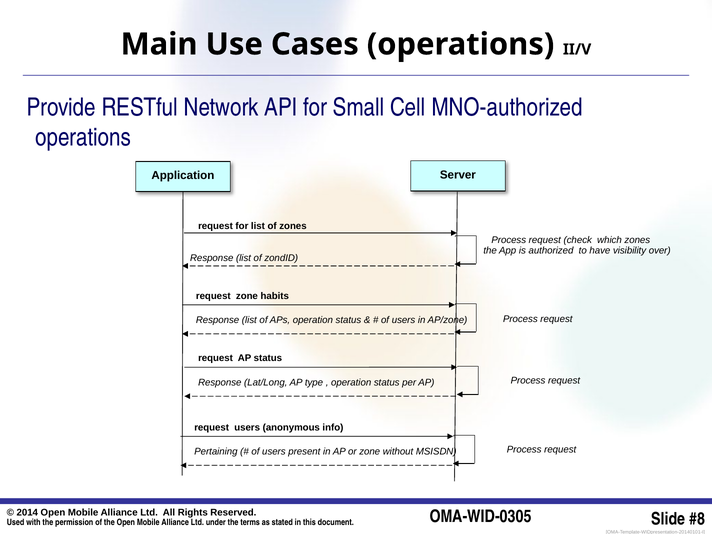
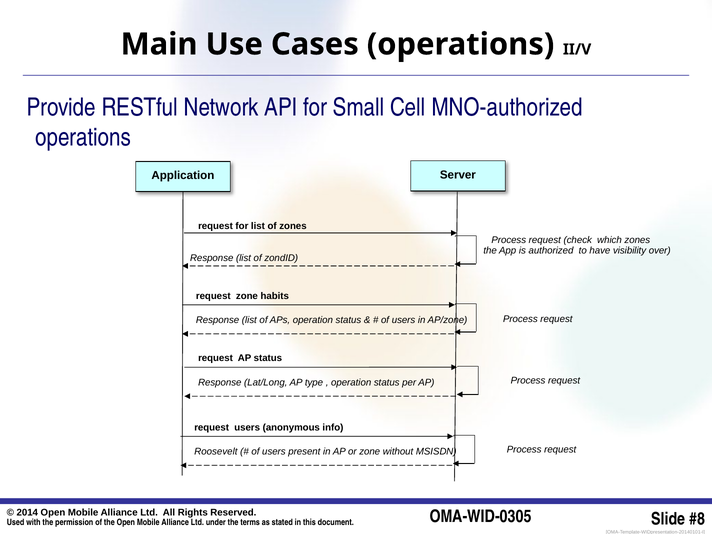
Pertaining: Pertaining -> Roosevelt
